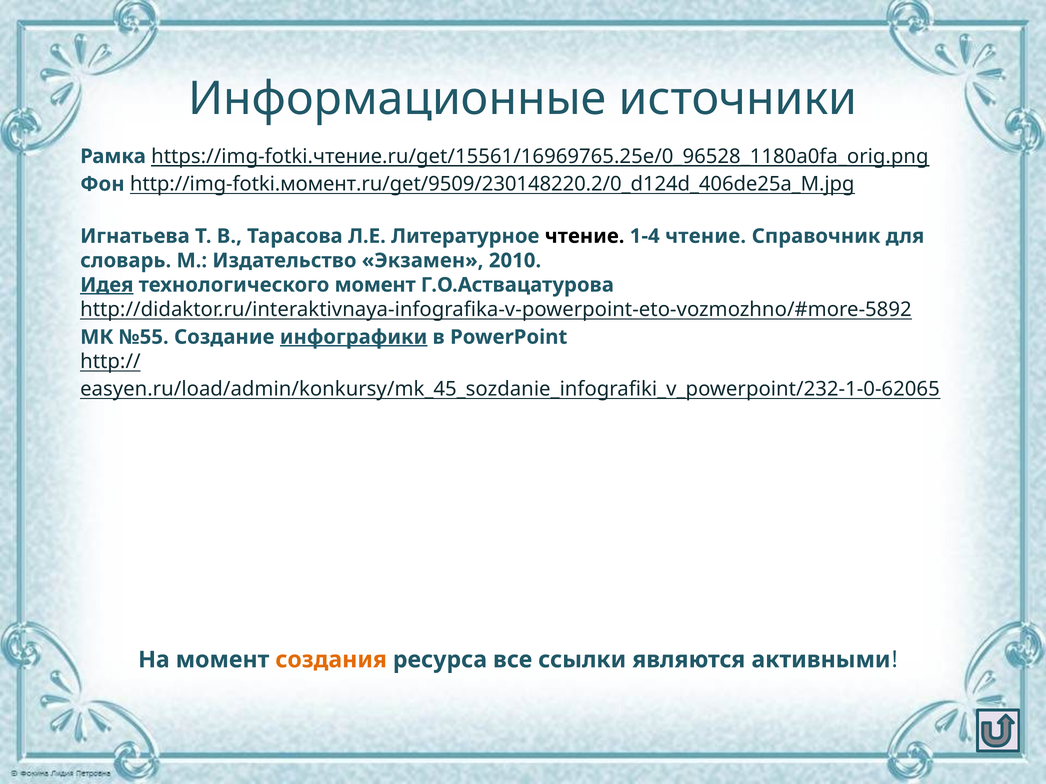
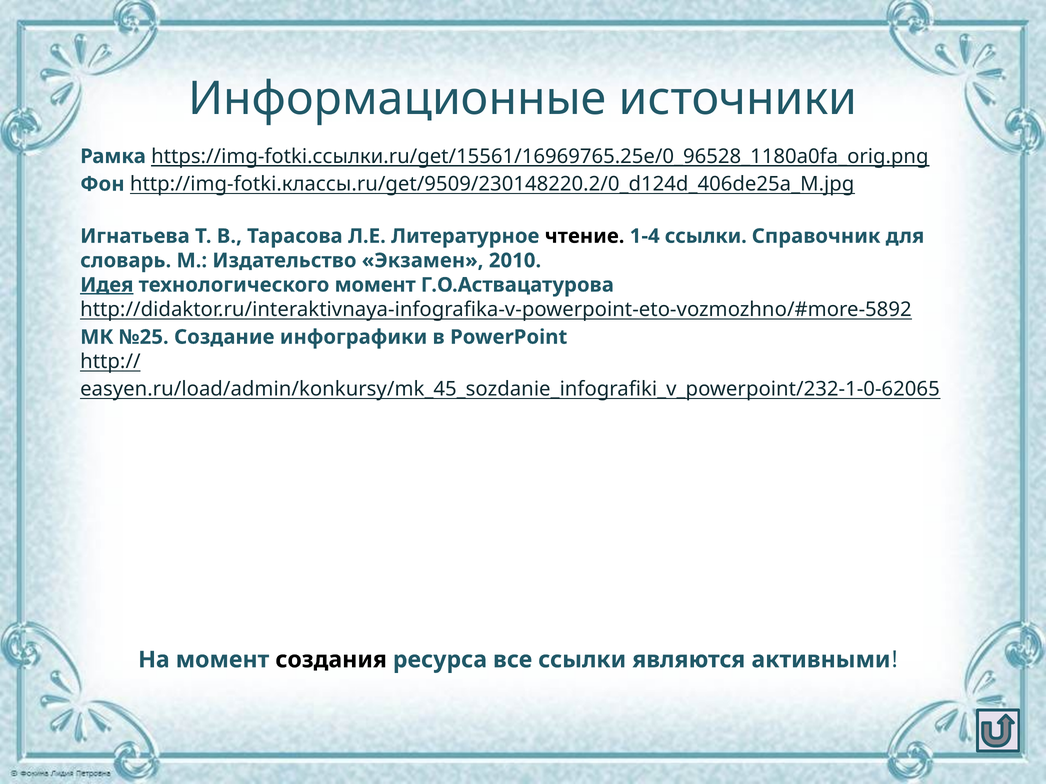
https://img-fotki.чтение.ru/get/15561/16969765.25e/0_96528_1180a0fa_orig.png: https://img-fotki.чтение.ru/get/15561/16969765.25e/0_96528_1180a0fa_orig.png -> https://img-fotki.ссылки.ru/get/15561/16969765.25e/0_96528_1180a0fa_orig.png
http://img-fotki.момент.ru/get/9509/230148220.2/0_d124d_406de25a_M.jpg: http://img-fotki.момент.ru/get/9509/230148220.2/0_d124d_406de25a_M.jpg -> http://img-fotki.классы.ru/get/9509/230148220.2/0_d124d_406de25a_M.jpg
1-4 чтение: чтение -> ссылки
№55: №55 -> №25
инфографики underline: present -> none
создания colour: orange -> black
